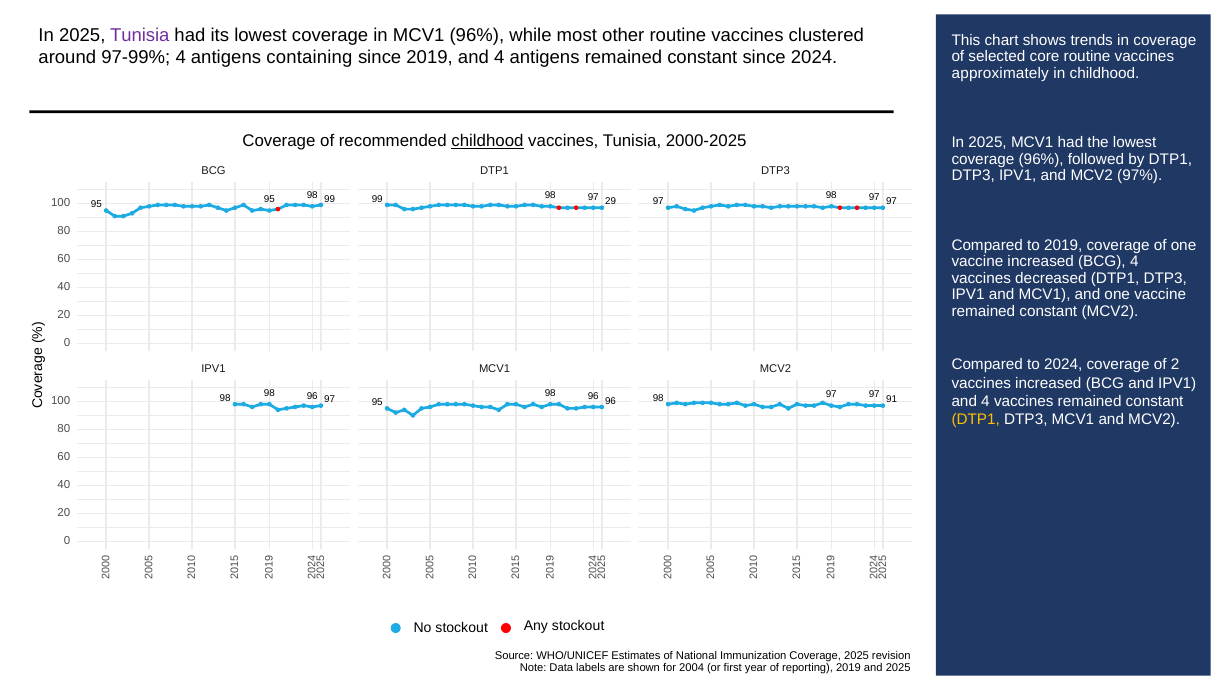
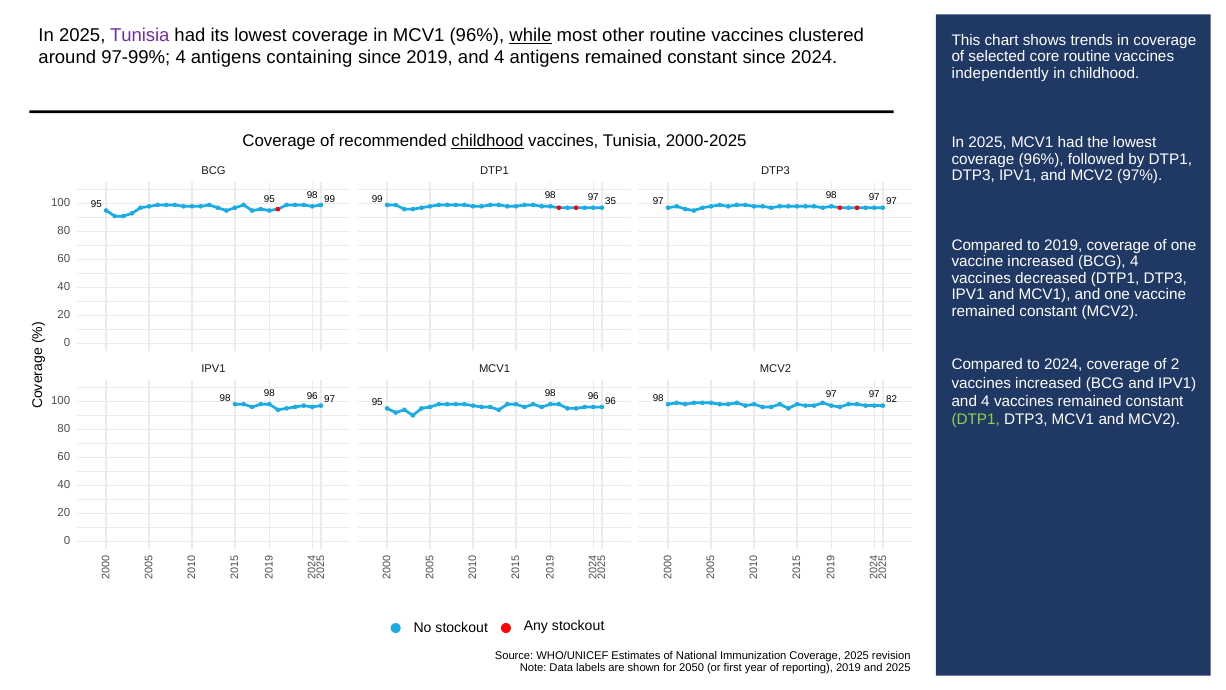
while underline: none -> present
approximately: approximately -> independently
29: 29 -> 35
91: 91 -> 82
DTP1 at (976, 420) colour: yellow -> light green
2004: 2004 -> 2050
